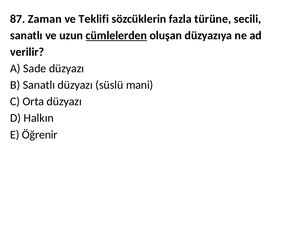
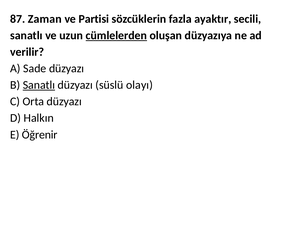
Teklifi: Teklifi -> Partisi
türüne: türüne -> ayaktır
Sanatlı at (39, 85) underline: none -> present
mani: mani -> olayı
